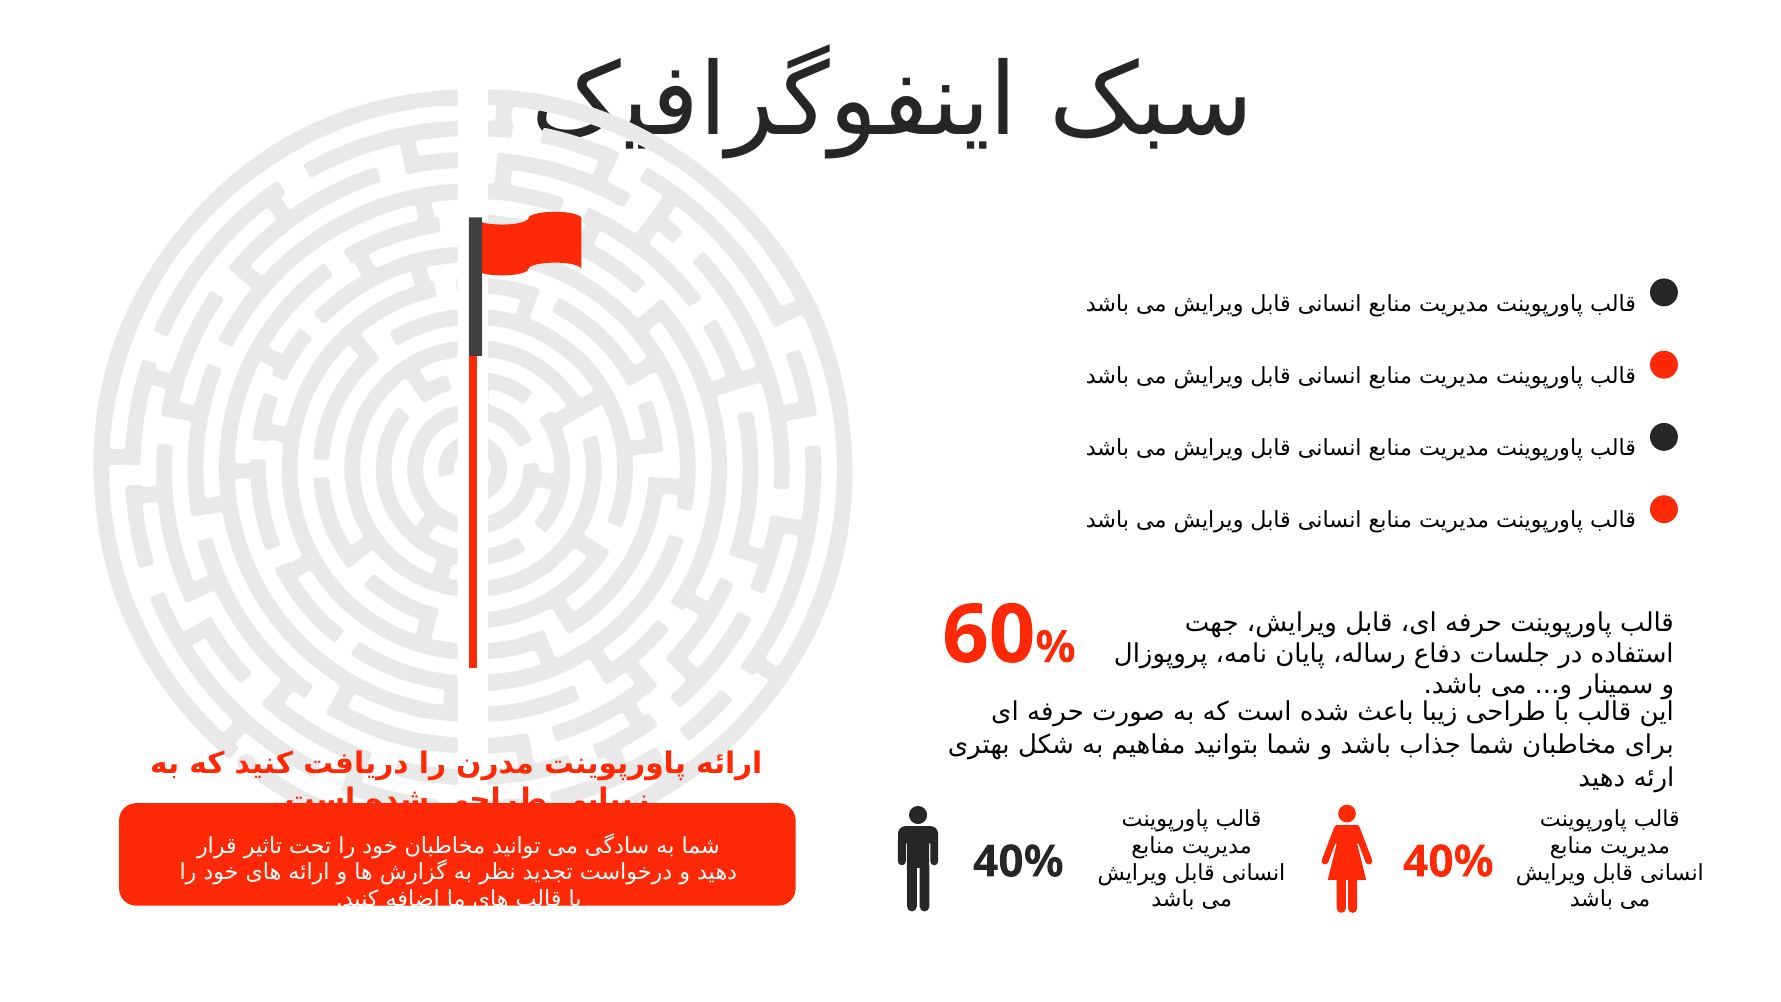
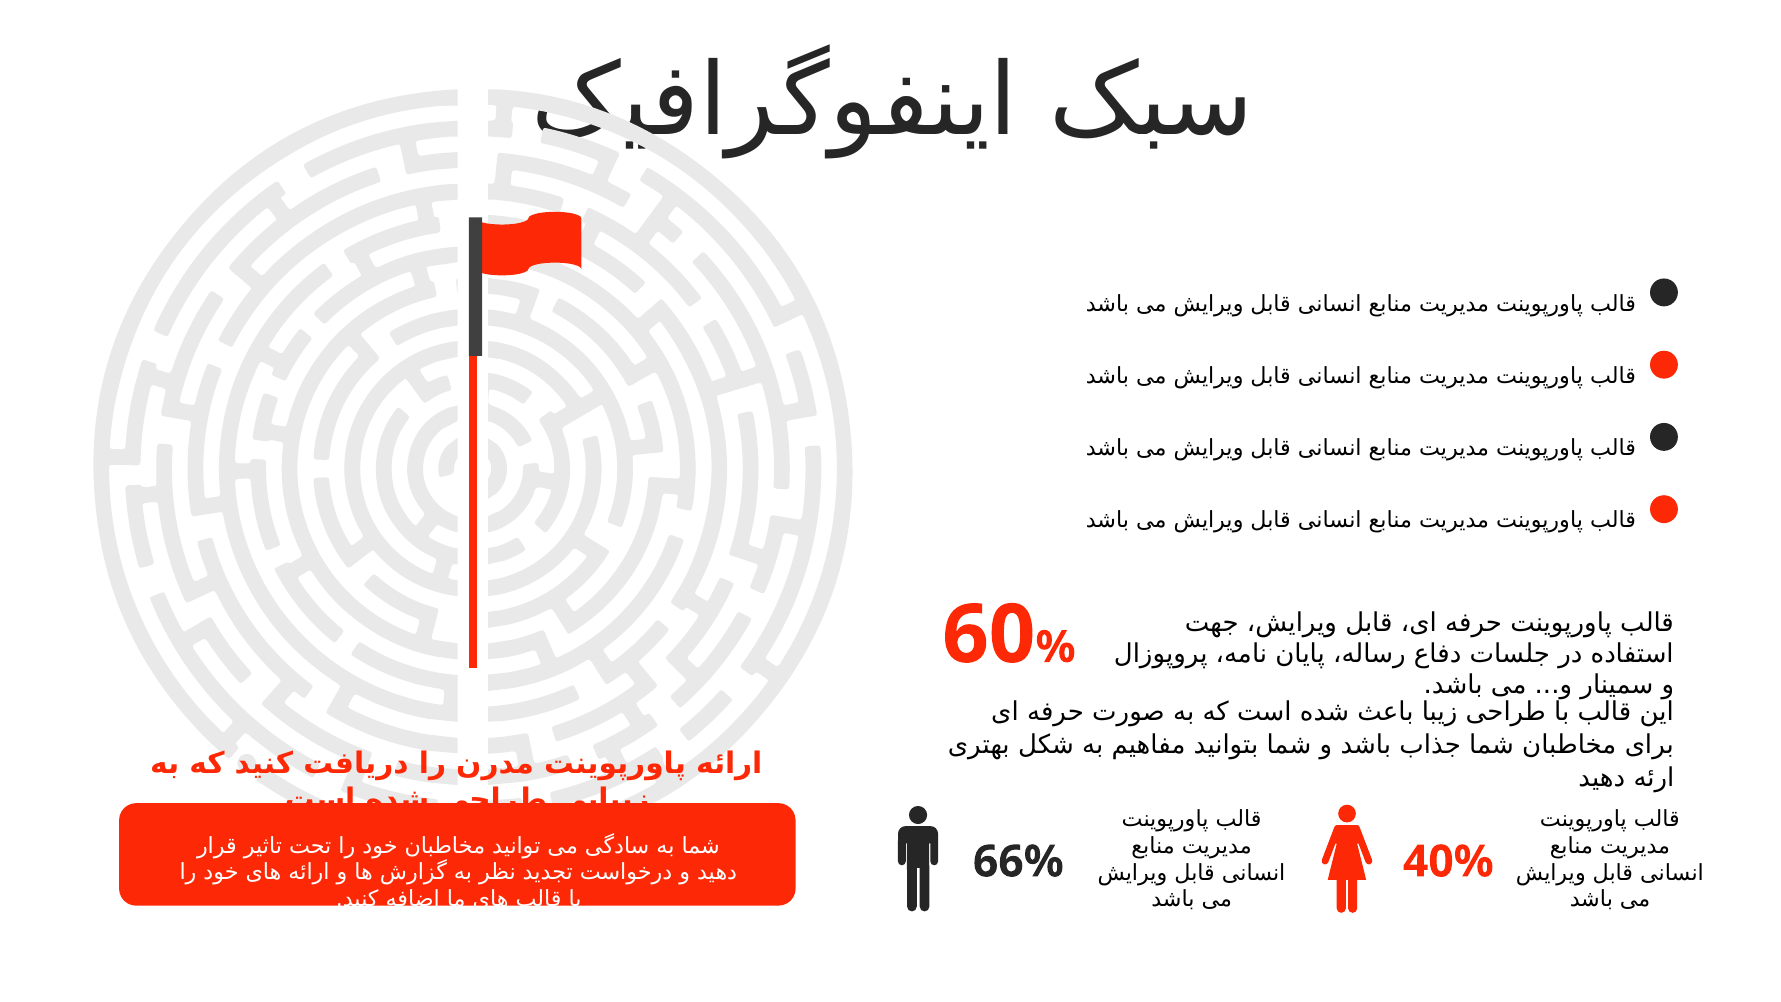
40% at (1018, 862): 40% -> 66%
